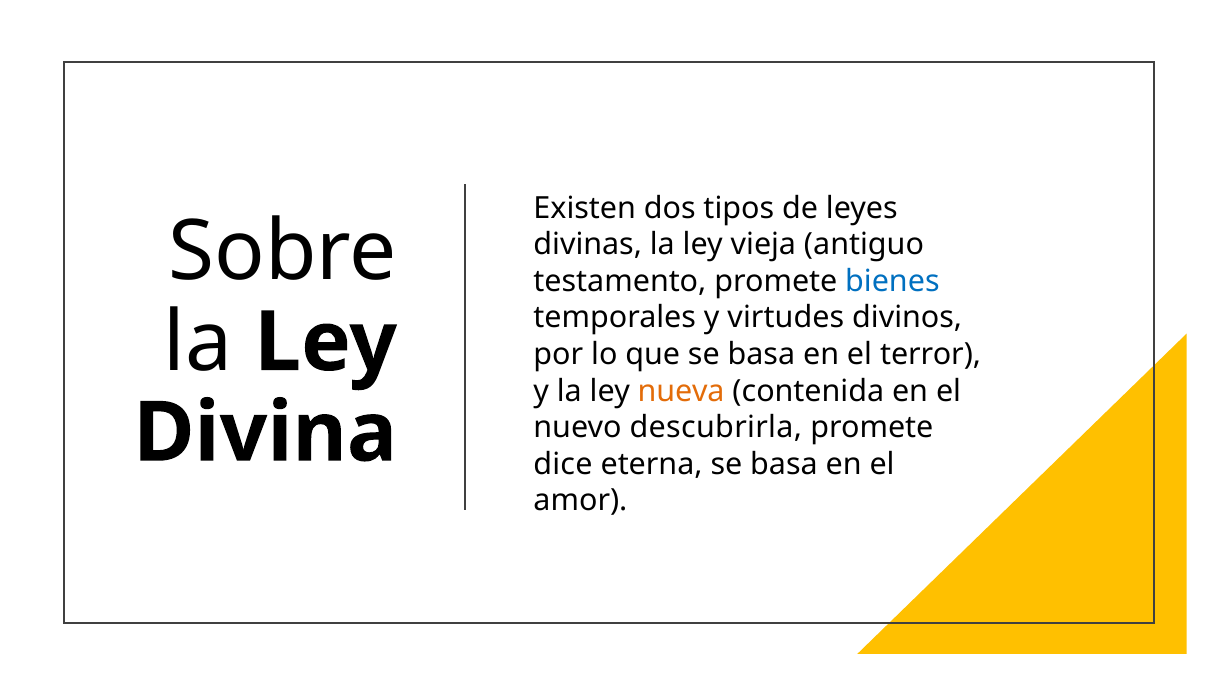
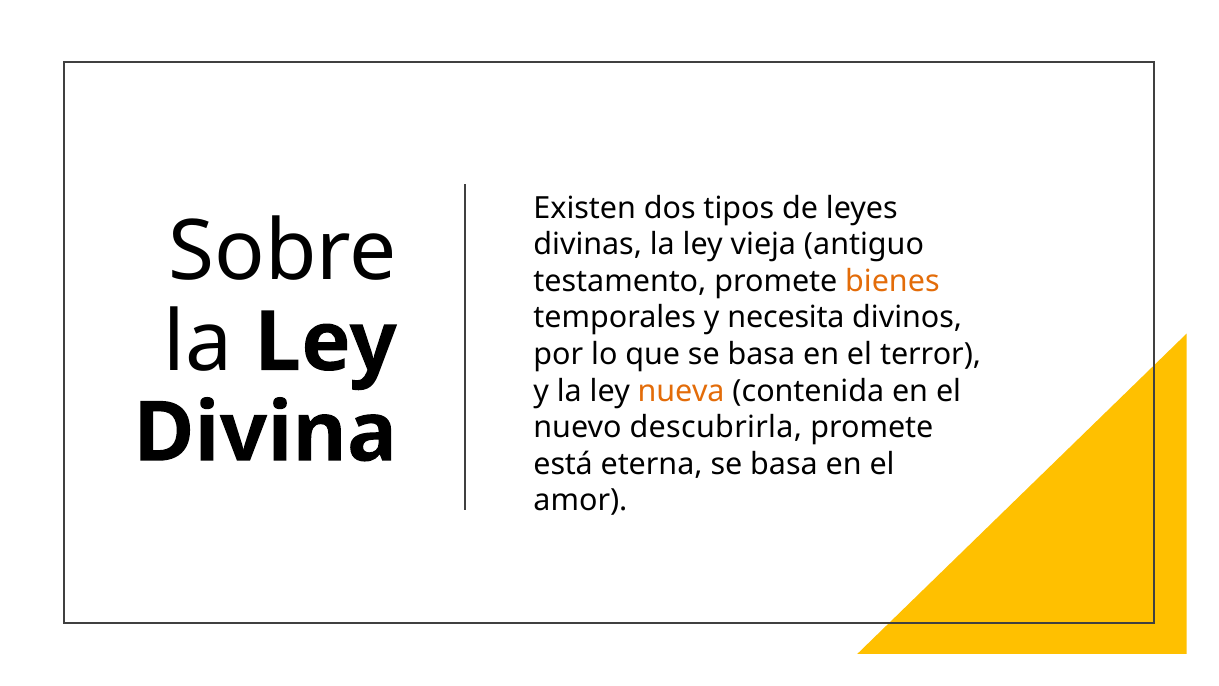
bienes colour: blue -> orange
virtudes: virtudes -> necesita
dice: dice -> está
